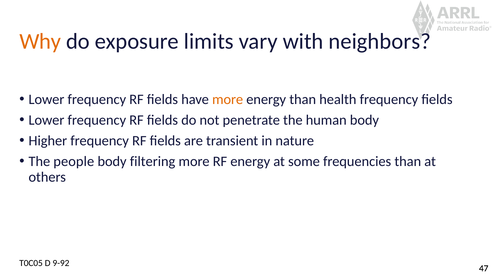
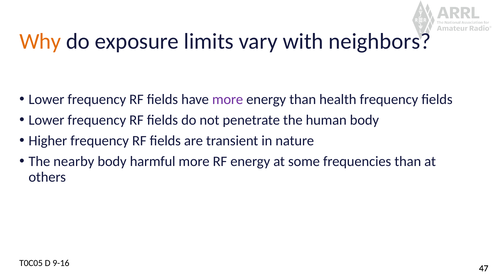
more at (228, 99) colour: orange -> purple
people: people -> nearby
filtering: filtering -> harmful
9-92: 9-92 -> 9-16
